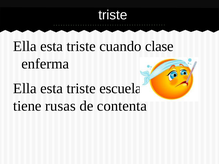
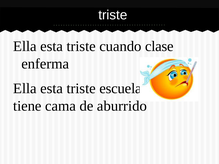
rusas: rusas -> cama
contenta: contenta -> aburrido
